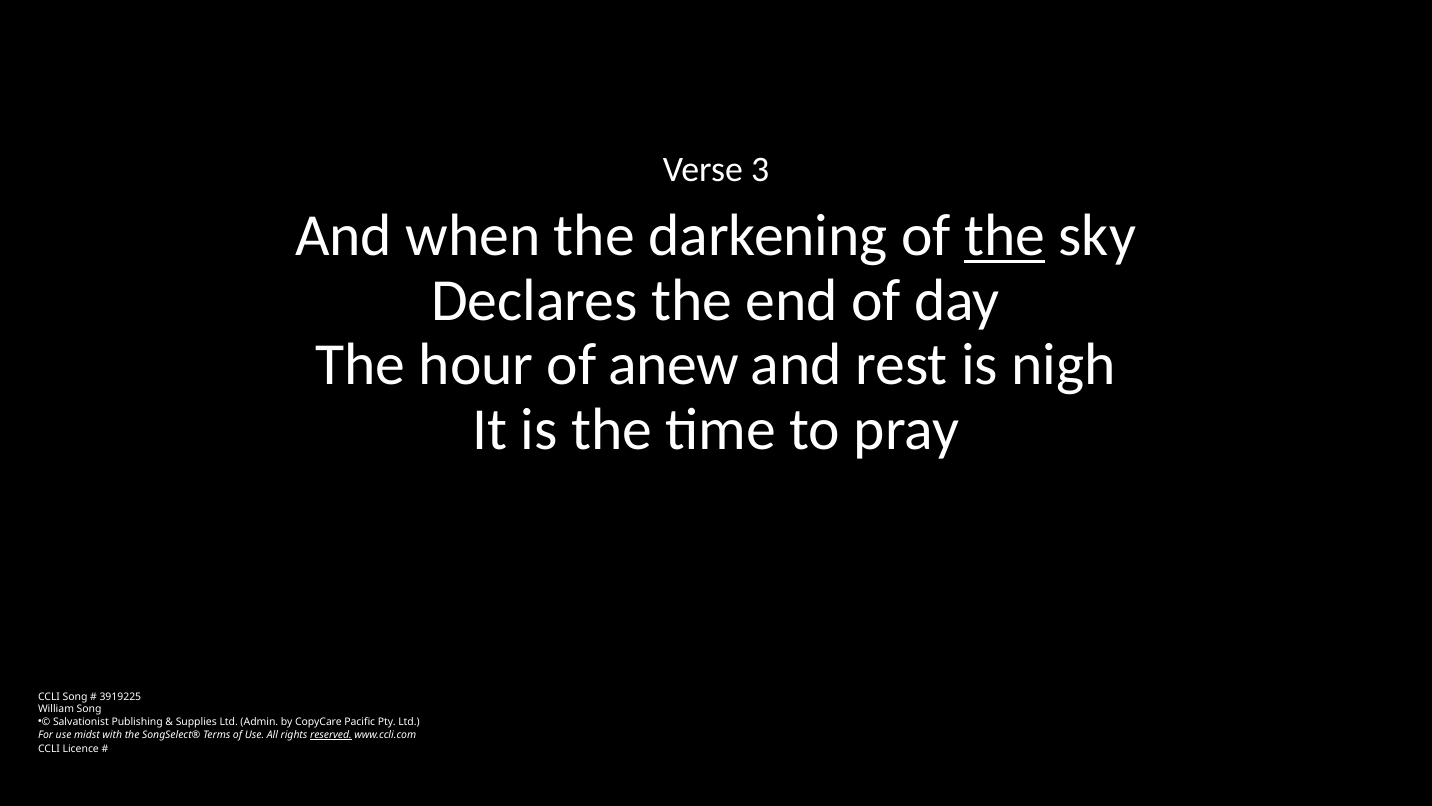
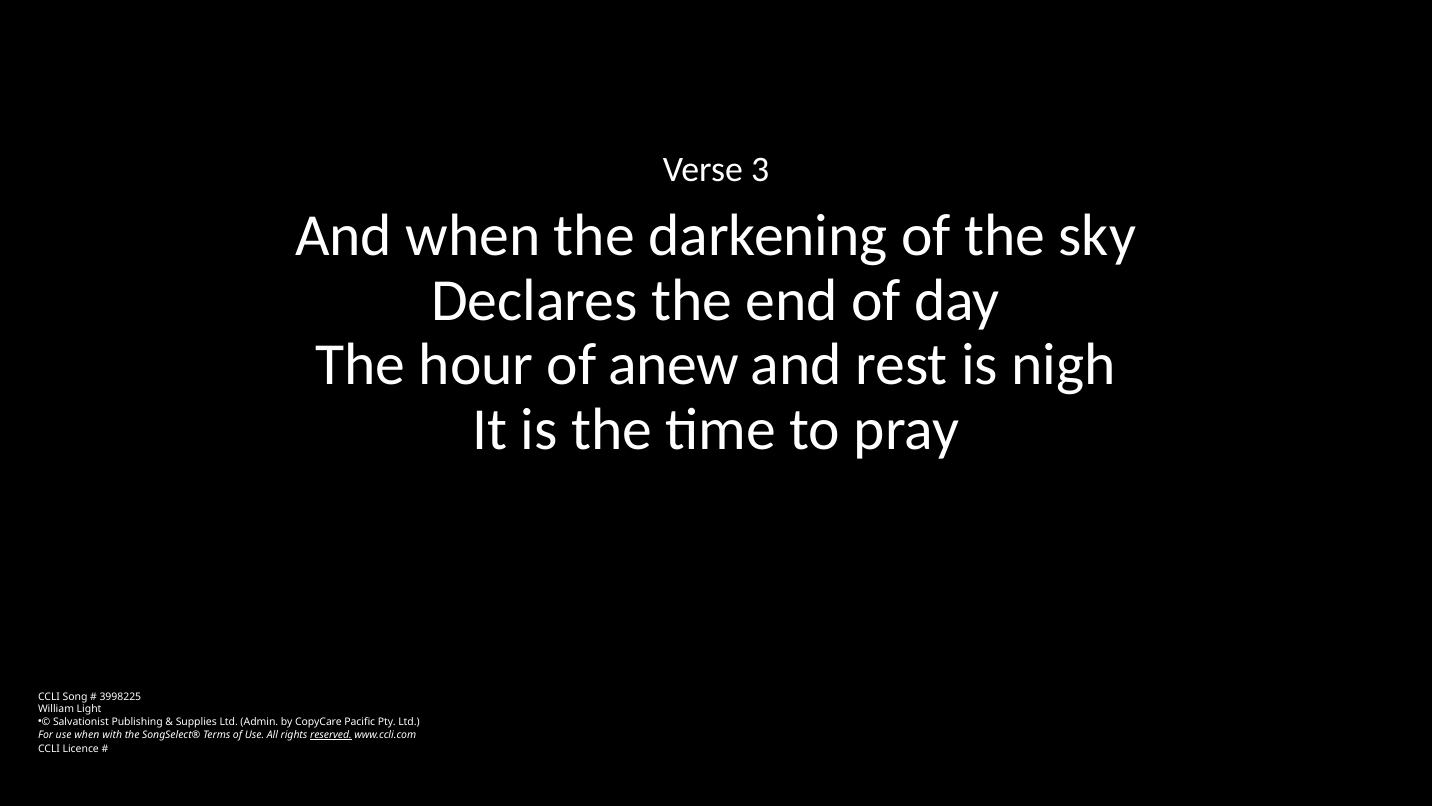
the at (1005, 236) underline: present -> none
3919225: 3919225 -> 3998225
William Song: Song -> Light
use midst: midst -> when
